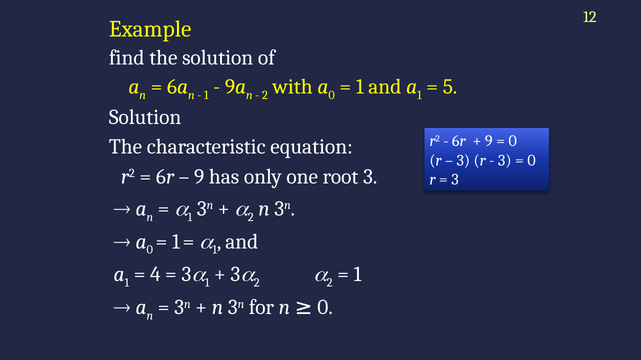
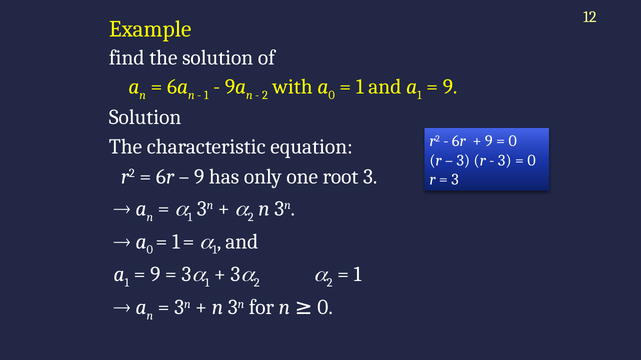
5 at (450, 87): 5 -> 9
4 at (155, 275): 4 -> 9
